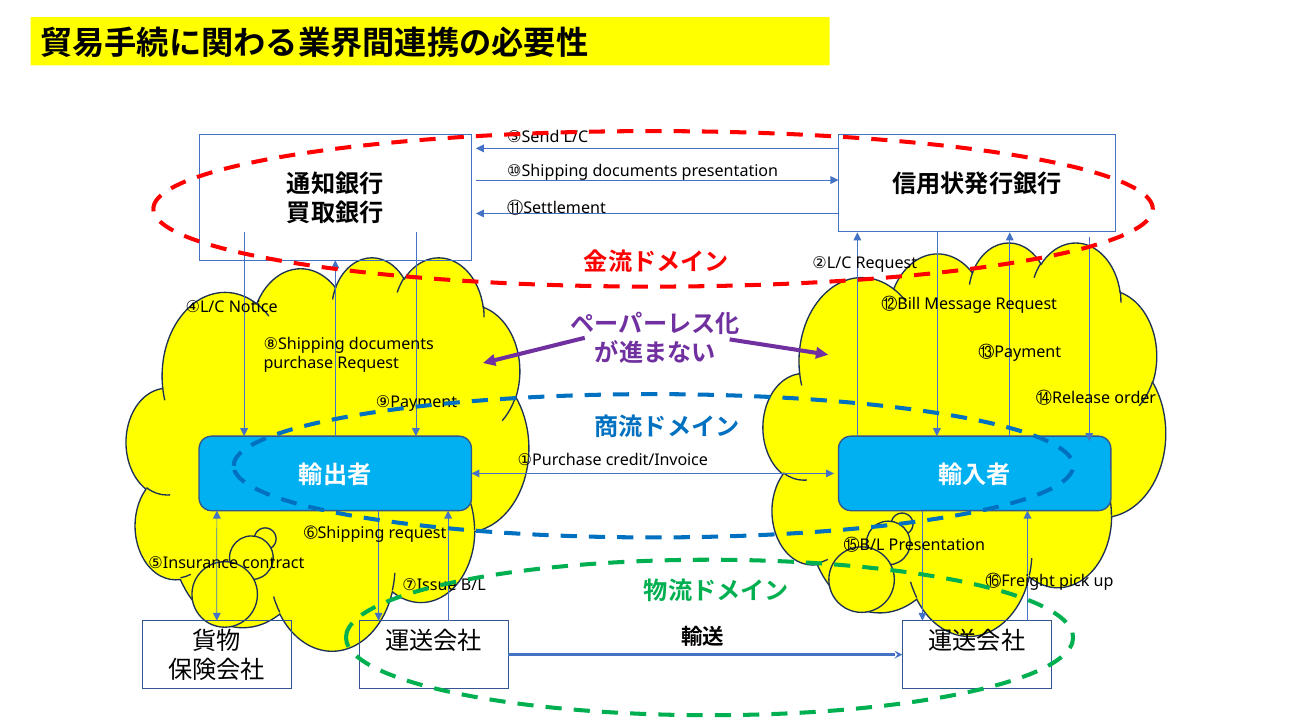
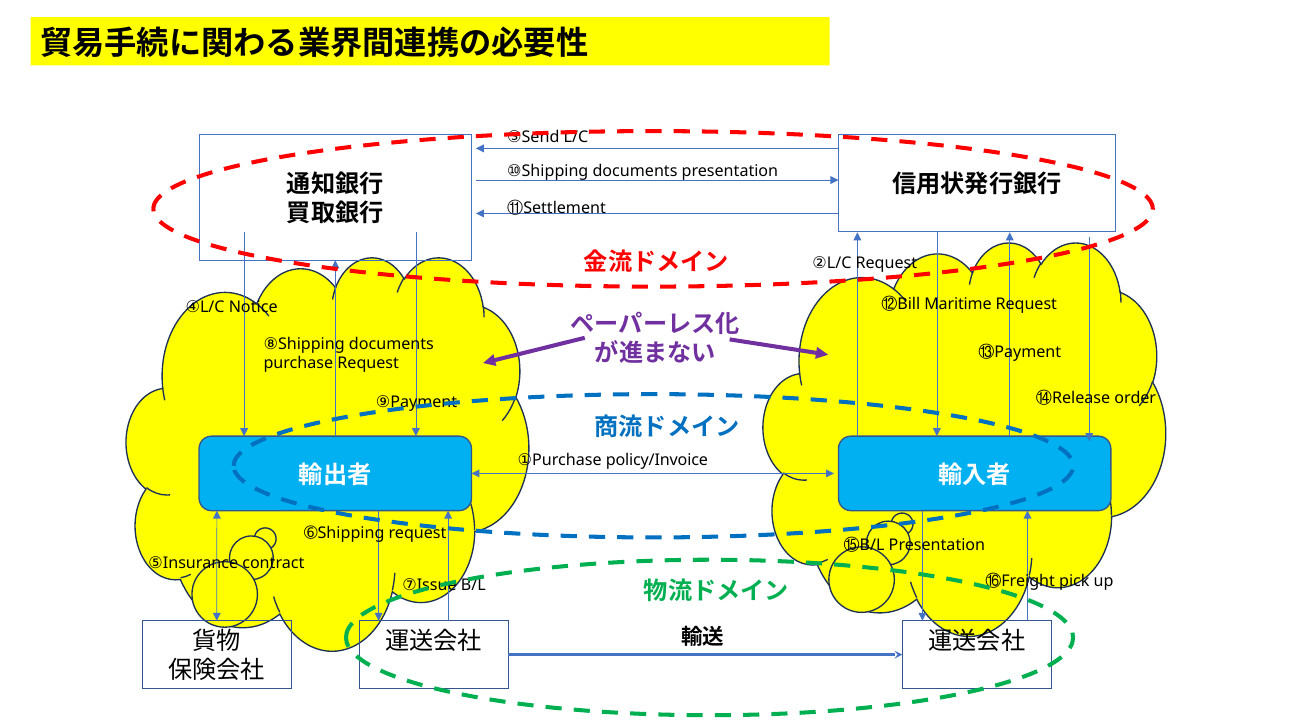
Message: Message -> Maritime
credit/Invoice: credit/Invoice -> policy/Invoice
